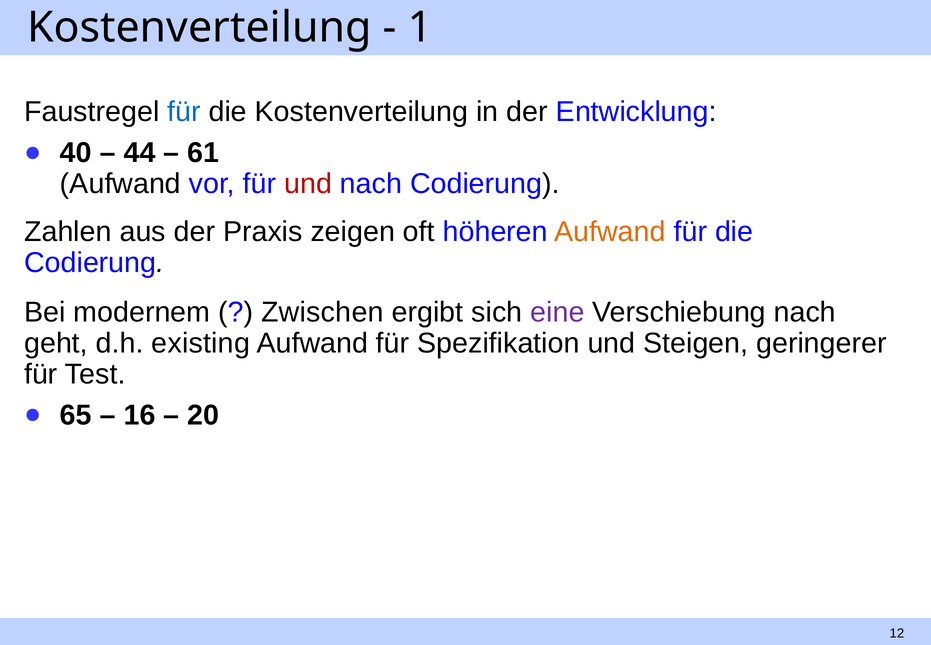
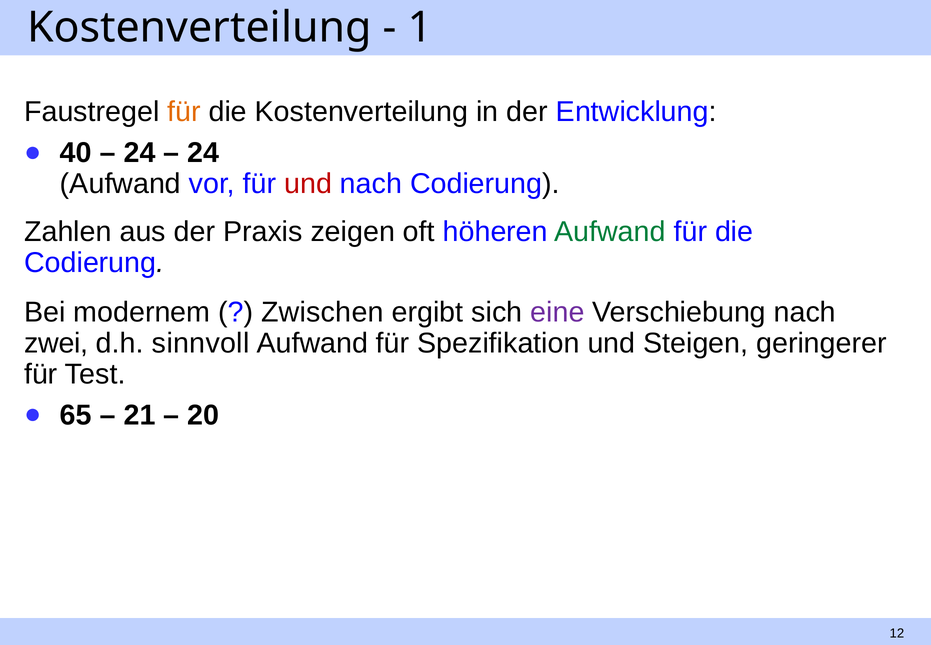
für at (184, 112) colour: blue -> orange
44 at (139, 153): 44 -> 24
61 at (203, 153): 61 -> 24
Aufwand at (610, 232) colour: orange -> green
geht: geht -> zwei
existing: existing -> sinnvoll
16: 16 -> 21
